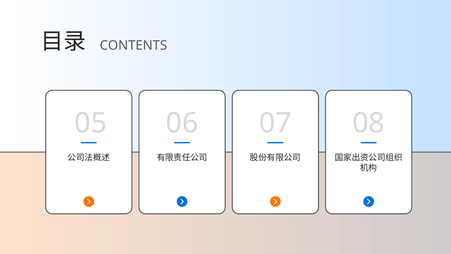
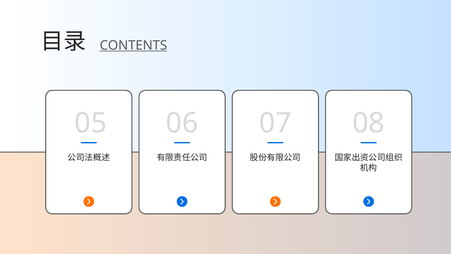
CONTENTS underline: none -> present
